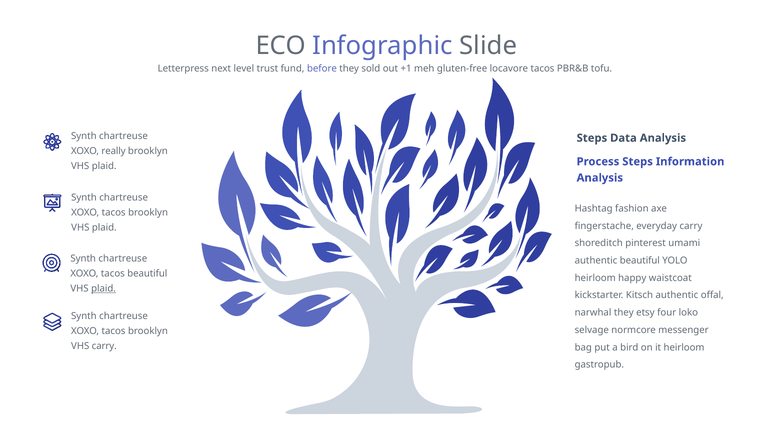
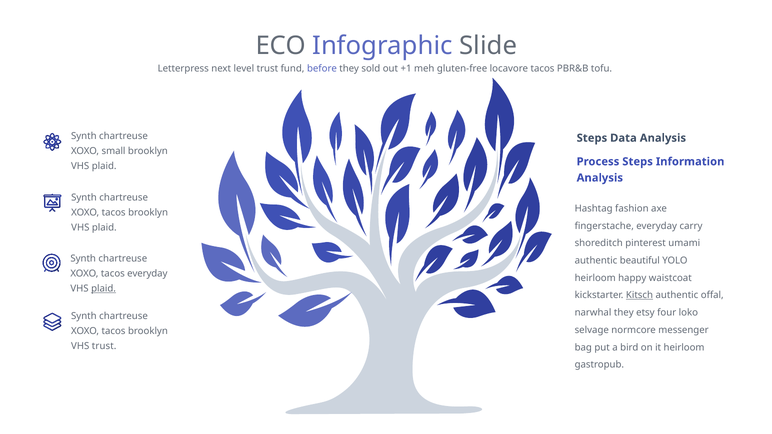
really: really -> small
tacos beautiful: beautiful -> everyday
Kitsch underline: none -> present
VHS carry: carry -> trust
